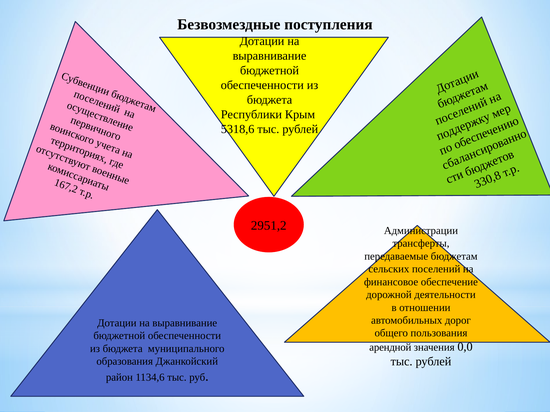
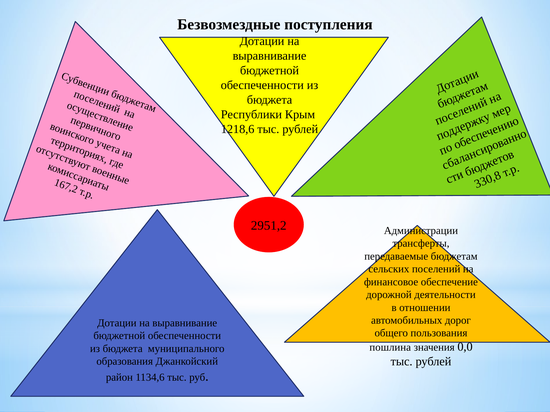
5318,6: 5318,6 -> 1218,6
арендной: арендной -> пошлина
